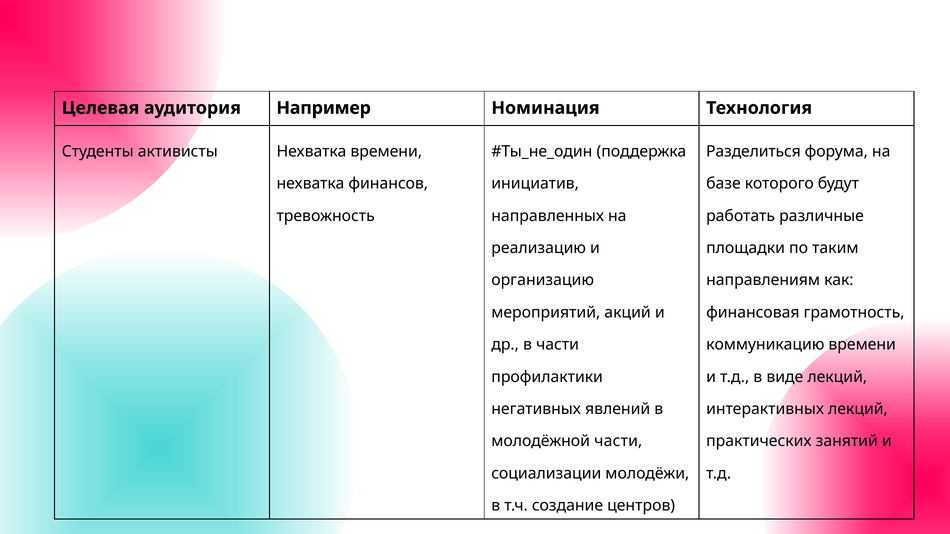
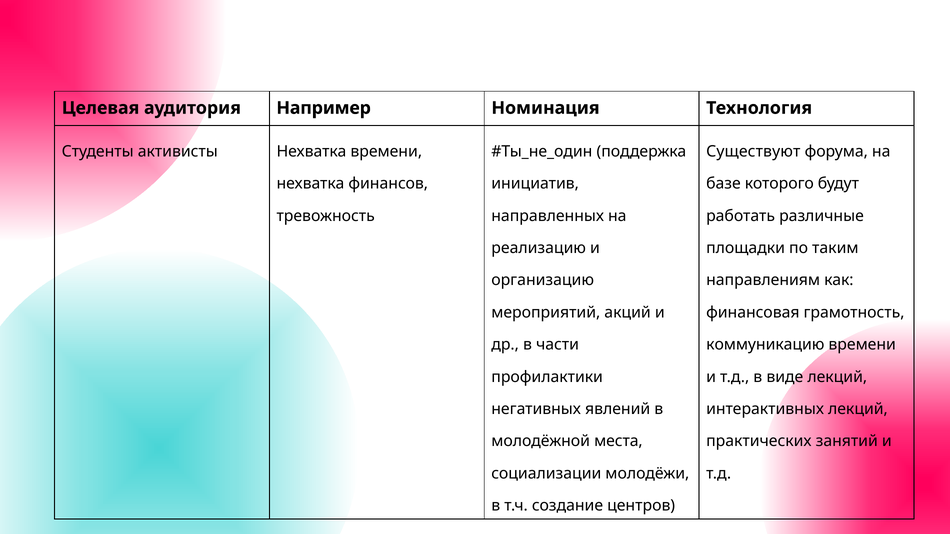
Разделиться: Разделиться -> Существуют
молодёжной части: части -> места
